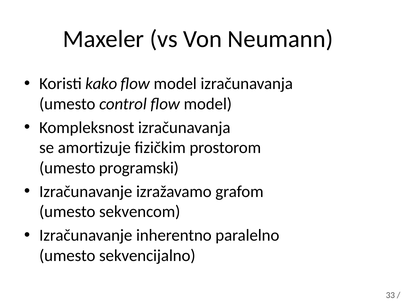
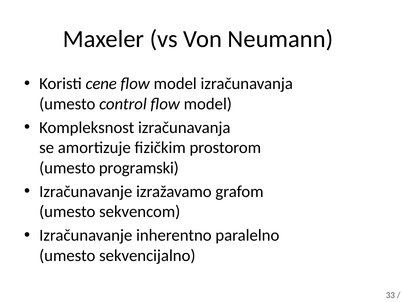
kako: kako -> cene
